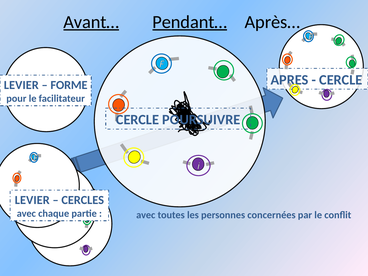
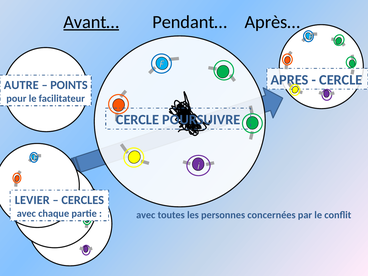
Pendant… underline: present -> none
LEVIER at (21, 85): LEVIER -> AUTRE
FORME: FORME -> POINTS
